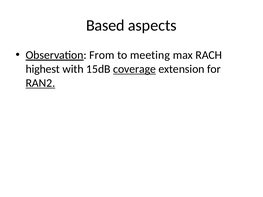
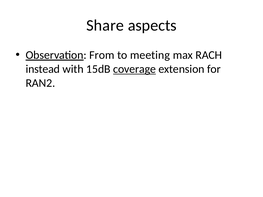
Based: Based -> Share
highest: highest -> instead
RAN2 underline: present -> none
